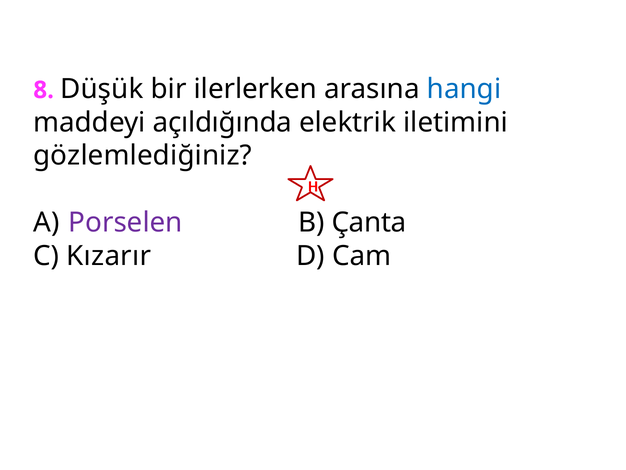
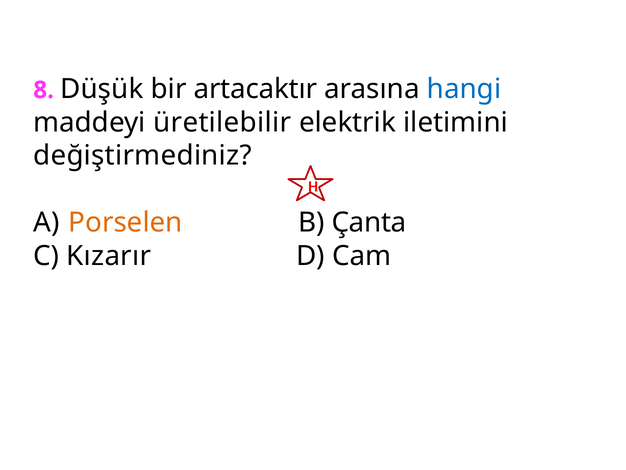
ilerlerken: ilerlerken -> artacaktır
açıldığında: açıldığında -> üretilebilir
gözlemlediğiniz: gözlemlediğiniz -> değiştirmediniz
Porselen colour: purple -> orange
